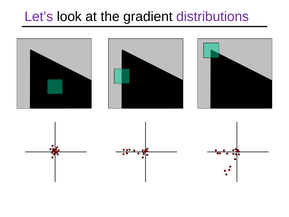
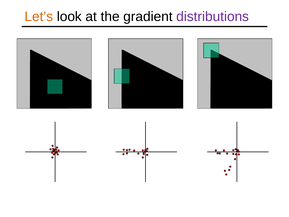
Let’s colour: purple -> orange
